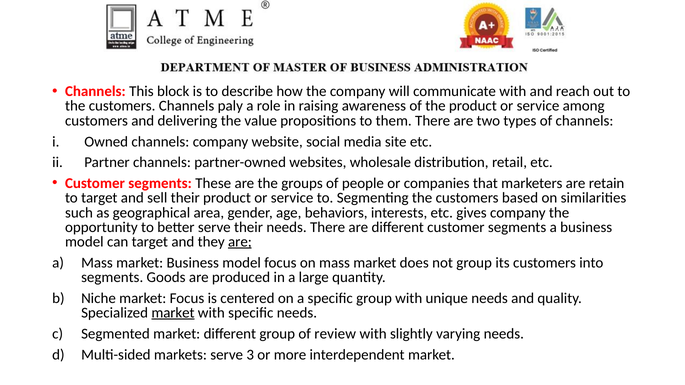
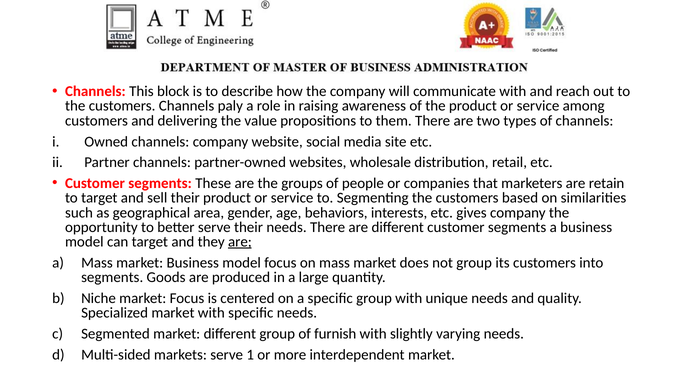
market at (173, 313) underline: present -> none
review: review -> furnish
3: 3 -> 1
